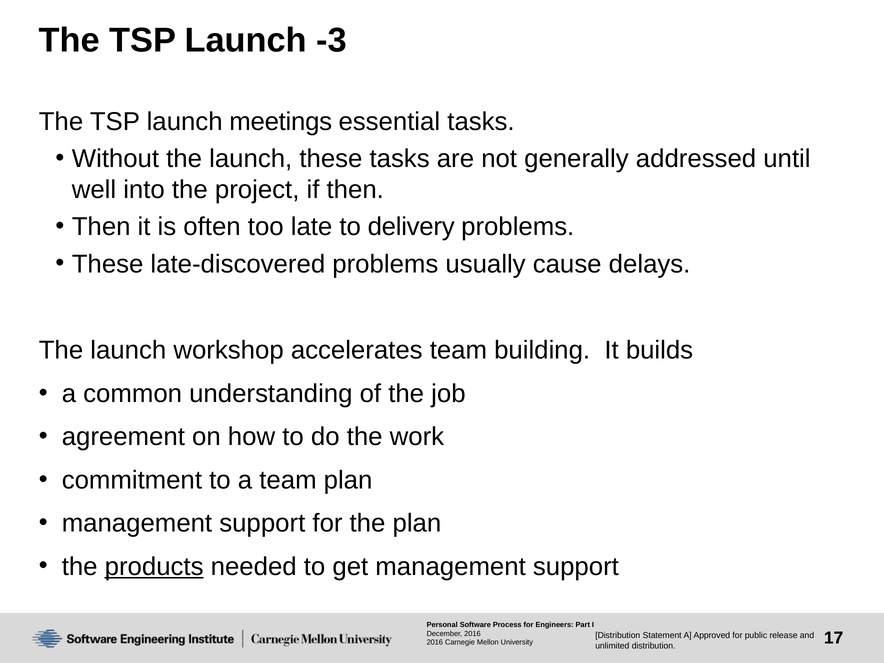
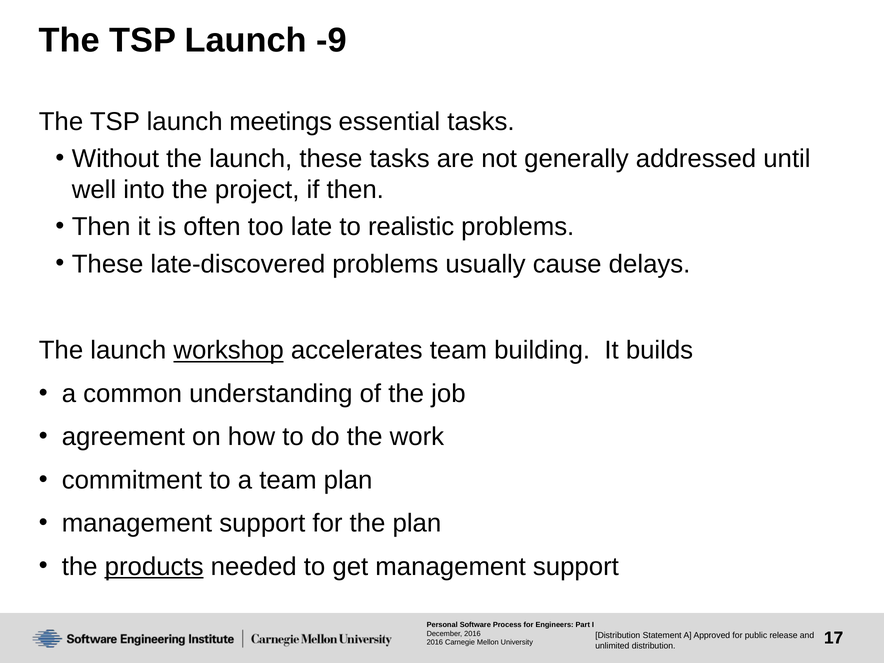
-3: -3 -> -9
delivery: delivery -> realistic
workshop underline: none -> present
